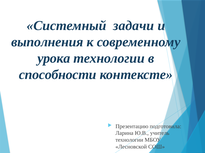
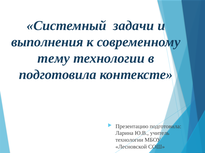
урока: урока -> тему
способности at (58, 75): способности -> подготовила
